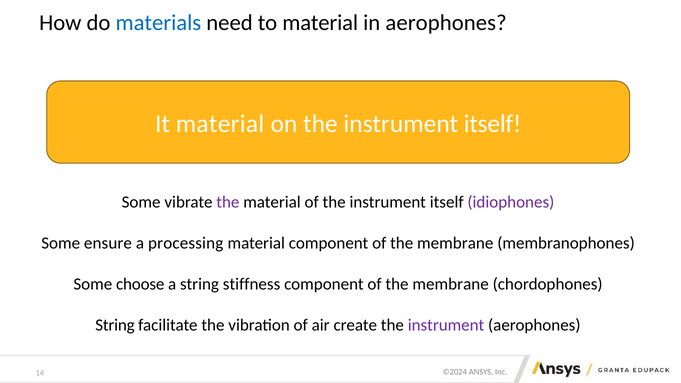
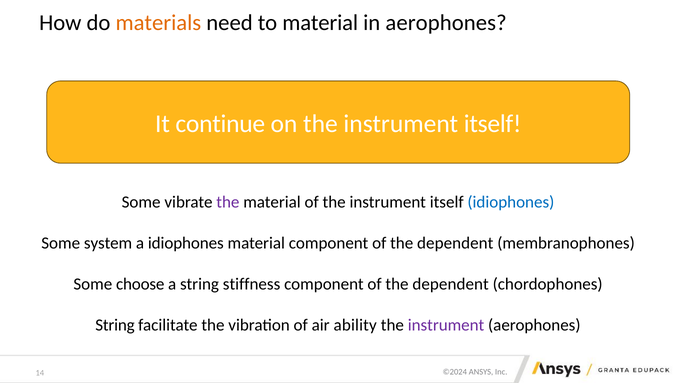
materials colour: blue -> orange
It material: material -> continue
idiophones at (511, 202) colour: purple -> blue
ensure: ensure -> system
a processing: processing -> idiophones
membrane at (455, 243): membrane -> dependent
membrane at (451, 284): membrane -> dependent
create: create -> ability
